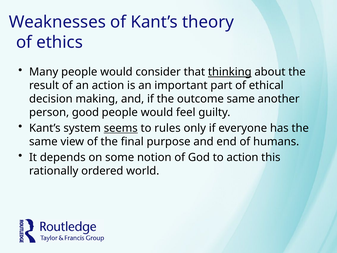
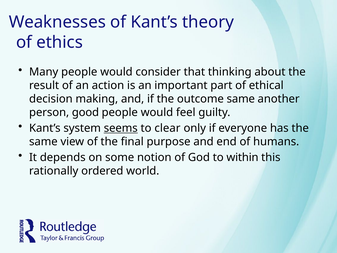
thinking underline: present -> none
rules: rules -> clear
to action: action -> within
